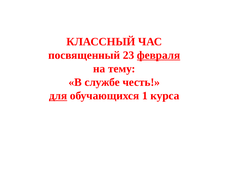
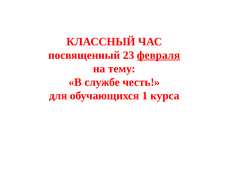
для underline: present -> none
